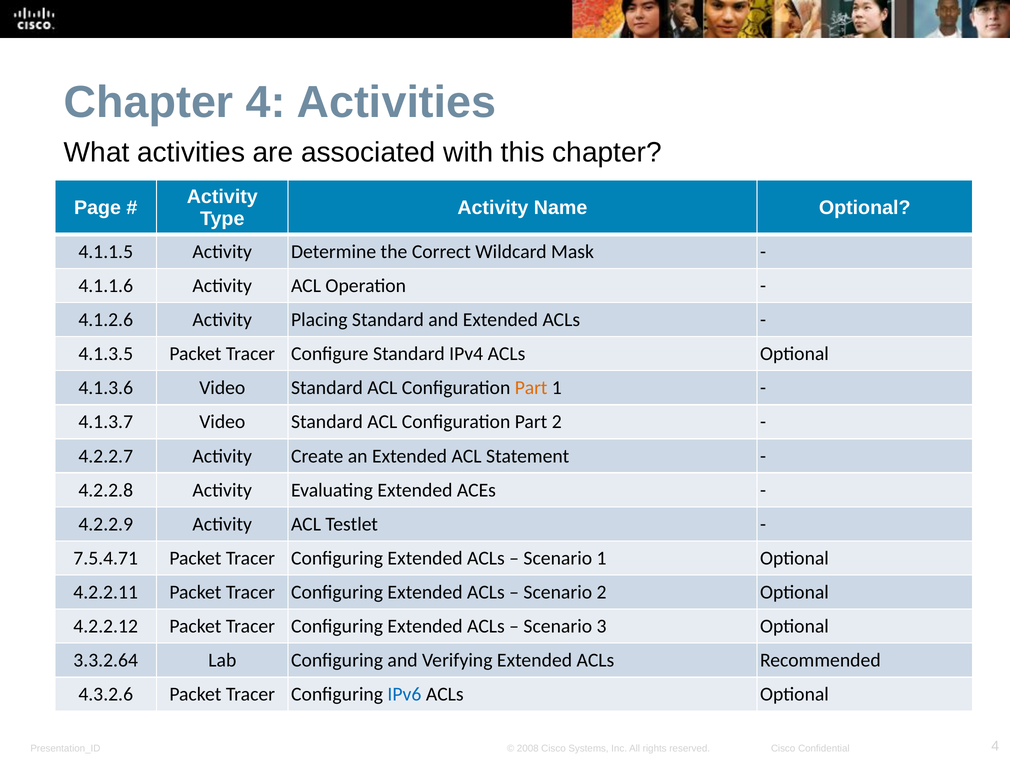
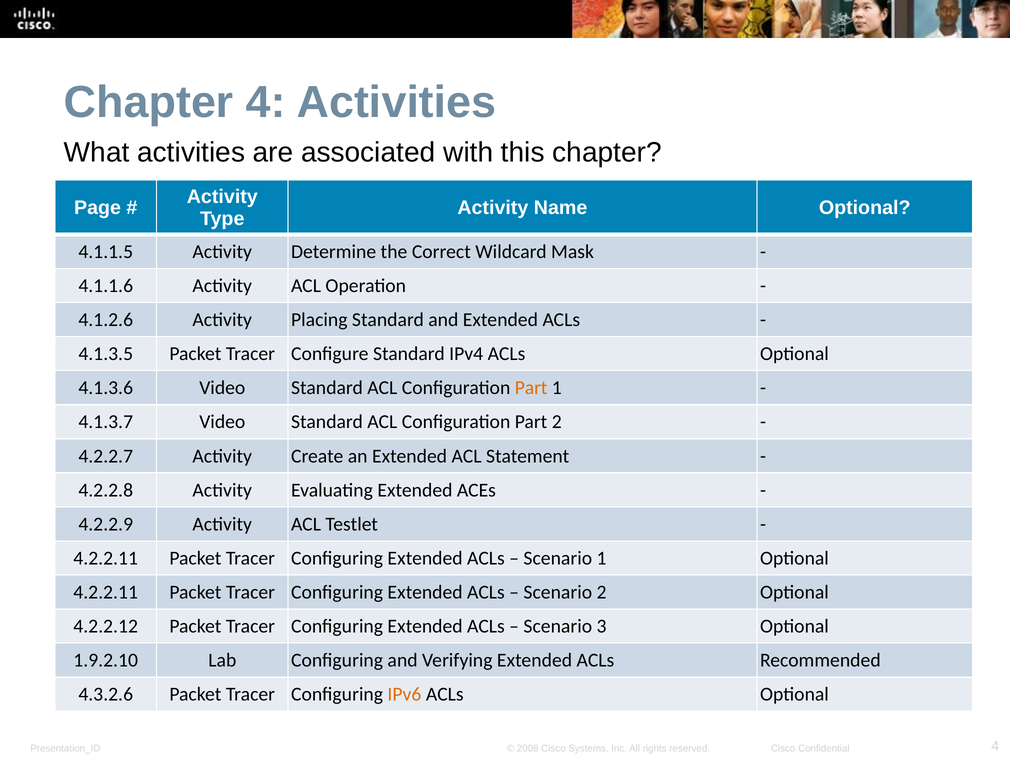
7.5.4.71 at (106, 558): 7.5.4.71 -> 4.2.2.11
3.3.2.64: 3.3.2.64 -> 1.9.2.10
IPv6 colour: blue -> orange
